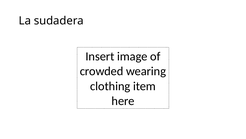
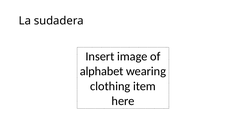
crowded: crowded -> alphabet
